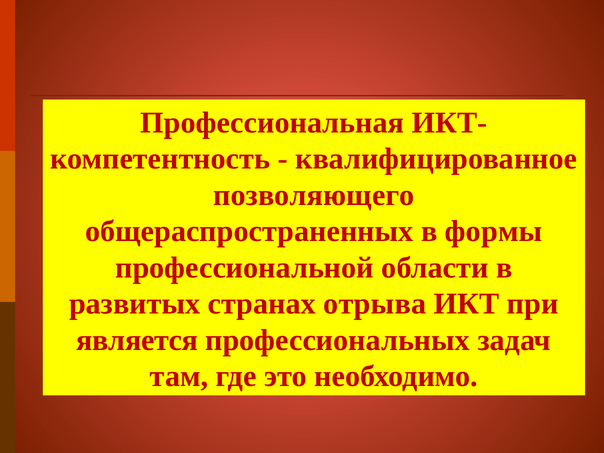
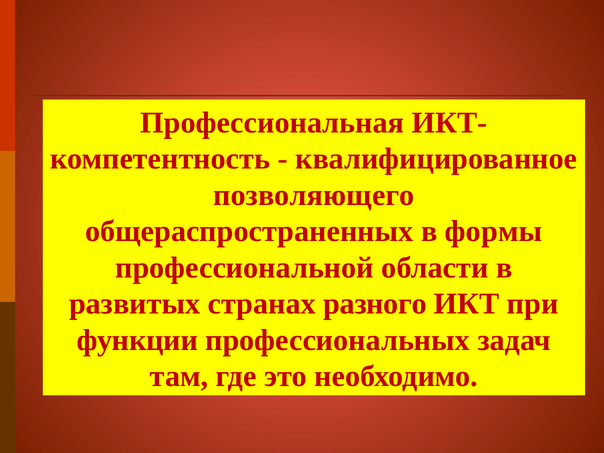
отрыва: отрыва -> разного
является: является -> функции
